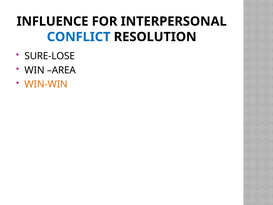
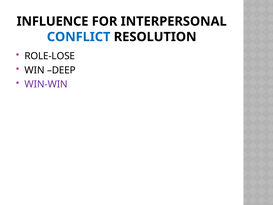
SURE-LOSE: SURE-LOSE -> ROLE-LOSE
AREA: AREA -> DEEP
WIN-WIN colour: orange -> purple
